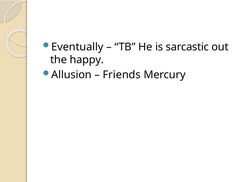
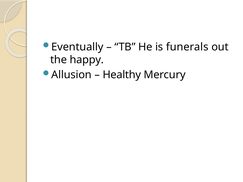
sarcastic: sarcastic -> funerals
Friends: Friends -> Healthy
